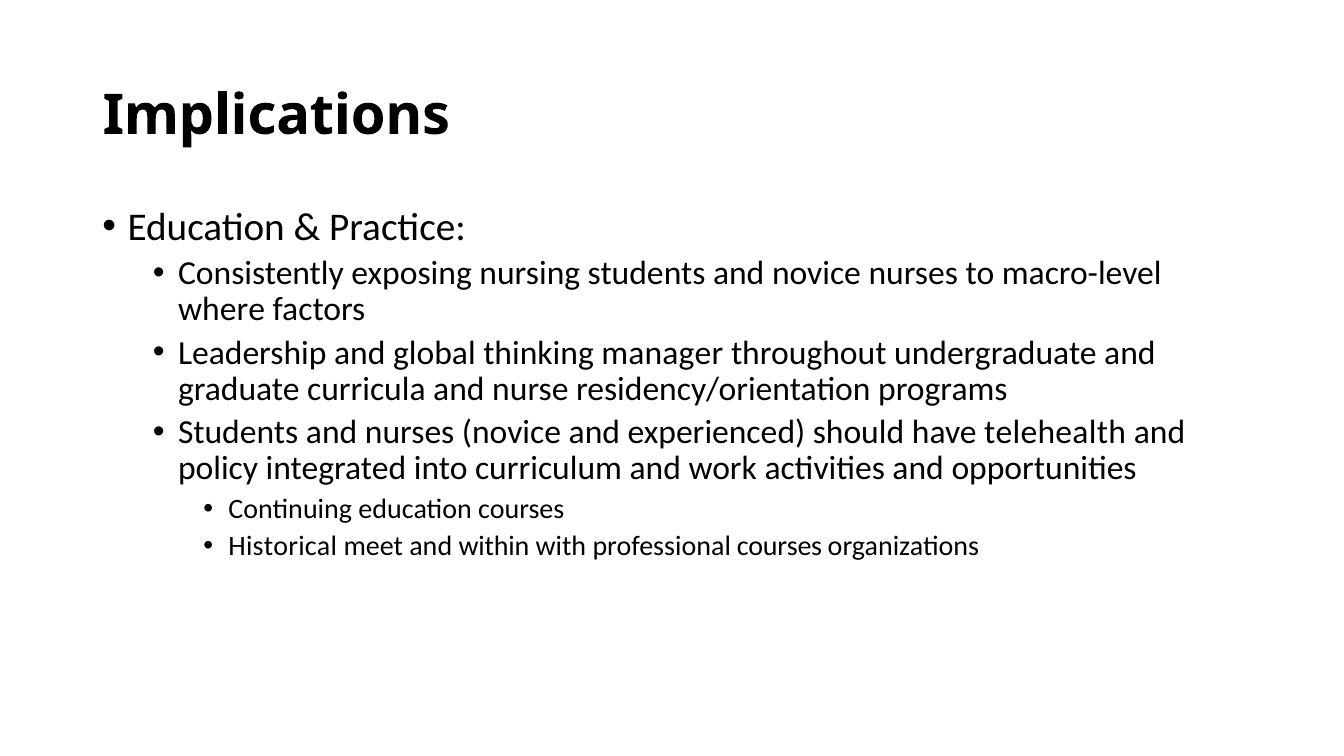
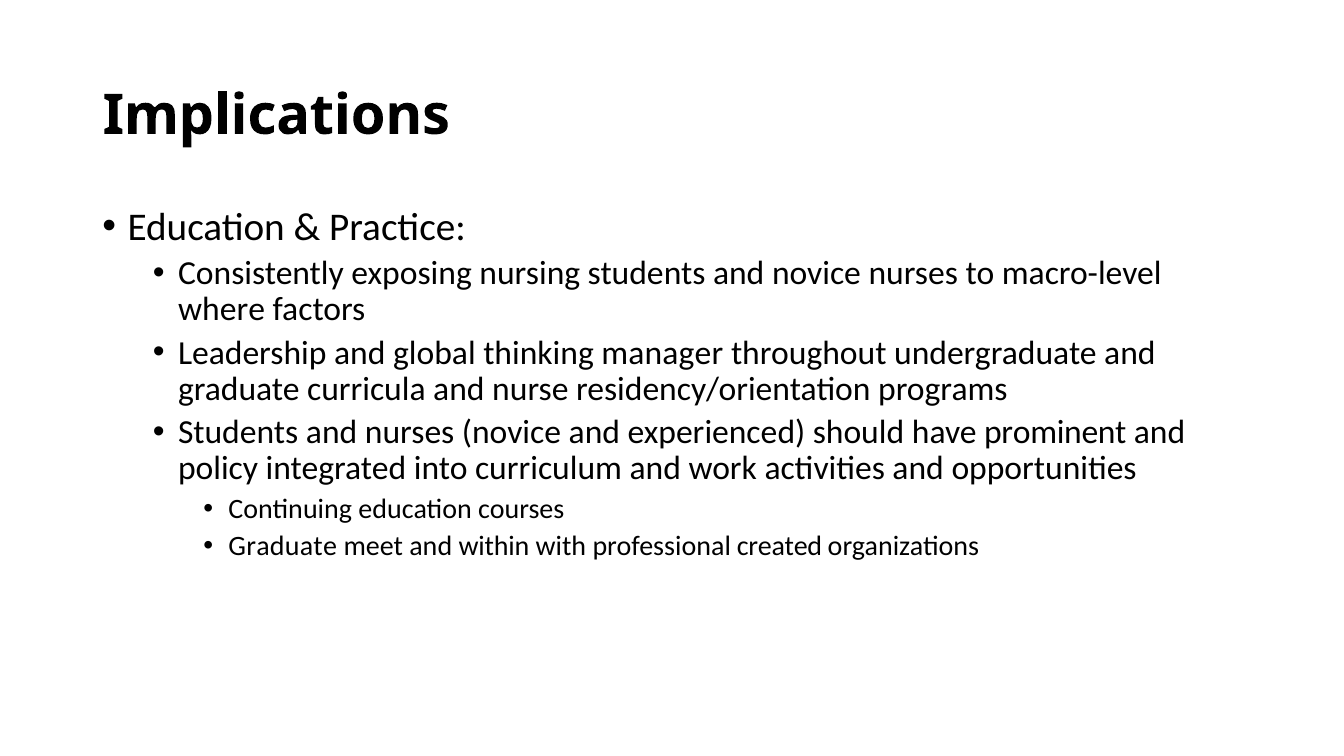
telehealth: telehealth -> prominent
Historical at (283, 546): Historical -> Graduate
professional courses: courses -> created
